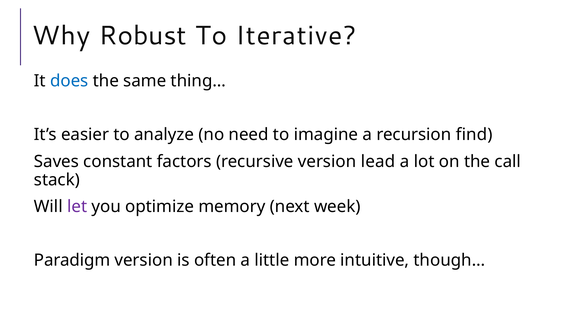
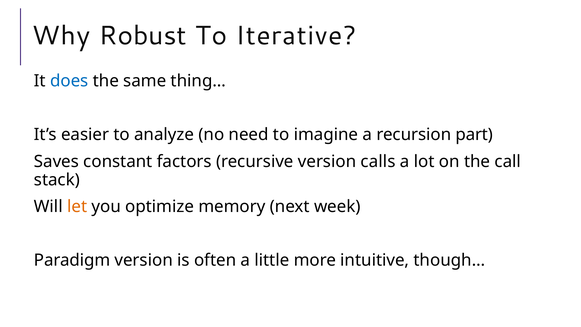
find: find -> part
lead: lead -> calls
let colour: purple -> orange
